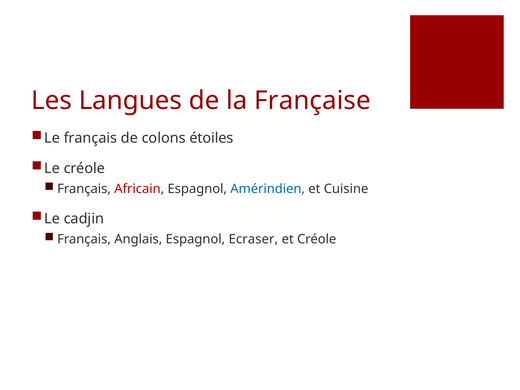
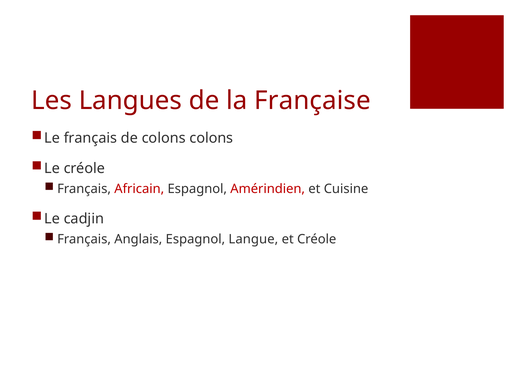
colons étoiles: étoiles -> colons
Amérindien colour: blue -> red
Ecraser: Ecraser -> Langue
